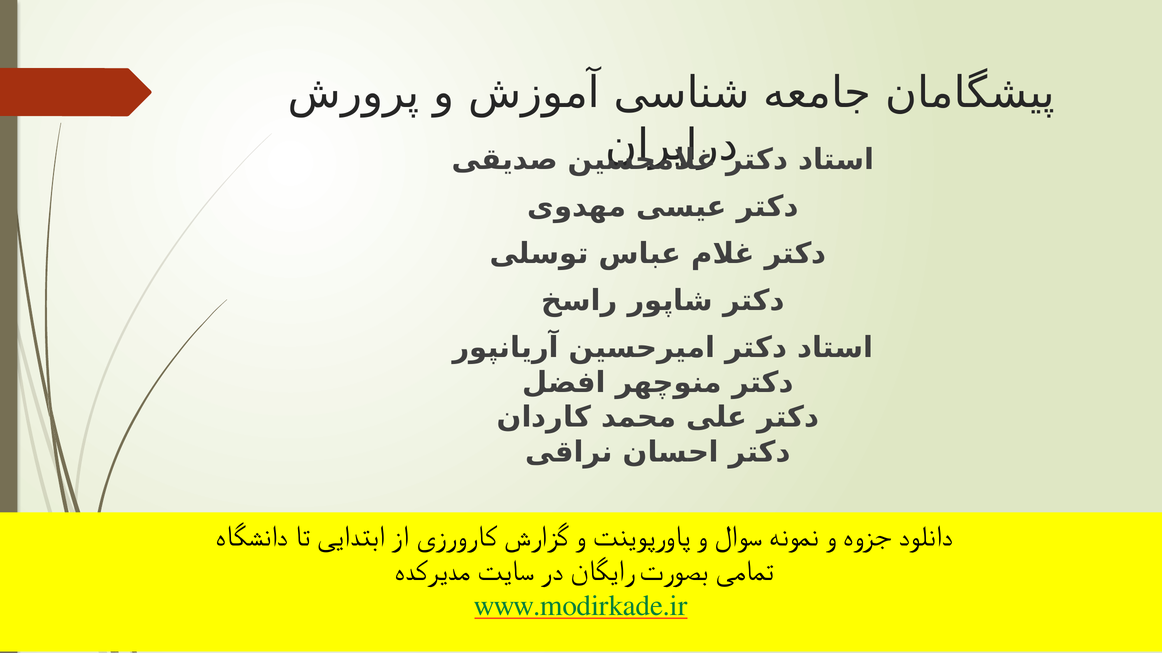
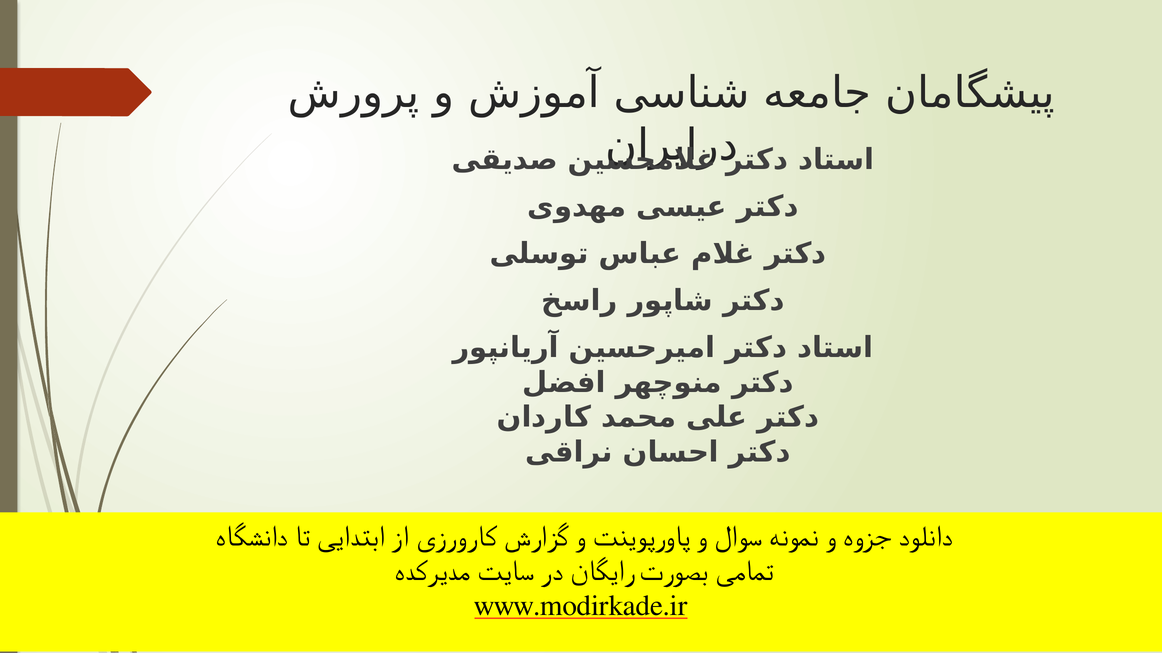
www.modirkade.ir at (581, 606) colour: green -> black
